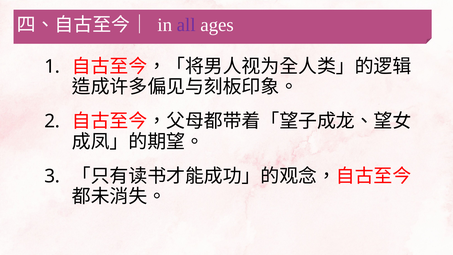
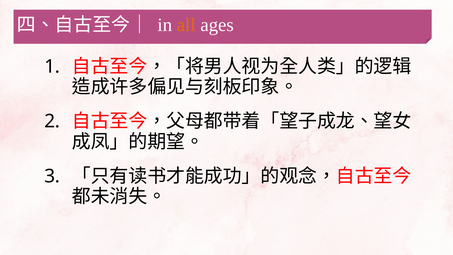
all colour: purple -> orange
